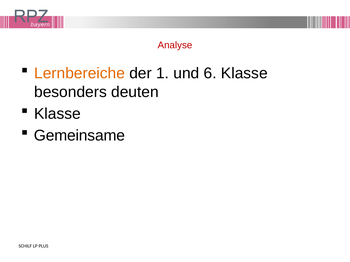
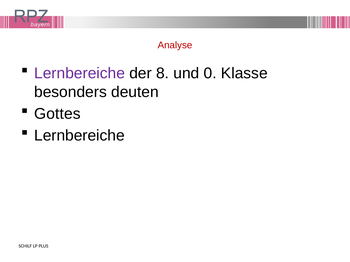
Lernbereiche at (80, 73) colour: orange -> purple
1: 1 -> 8
6: 6 -> 0
Klasse at (57, 114): Klasse -> Gottes
Gemeinsame at (79, 136): Gemeinsame -> Lernbereiche
